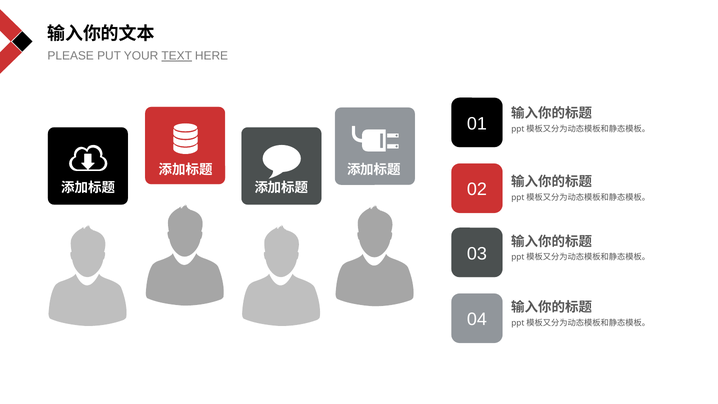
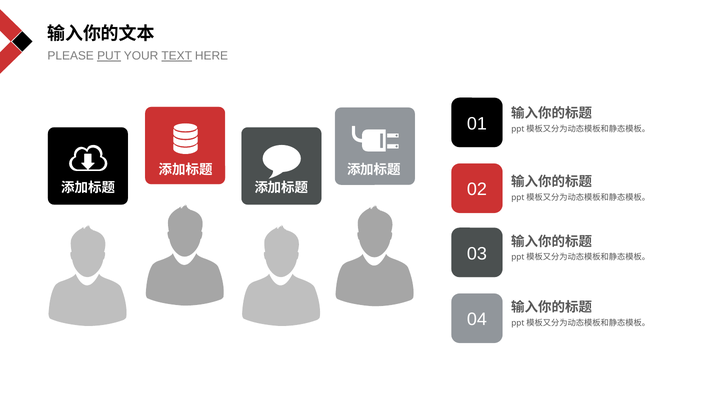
PUT underline: none -> present
